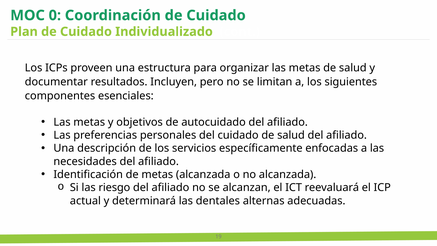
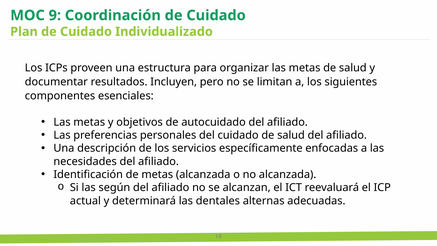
0: 0 -> 9
riesgo: riesgo -> según
